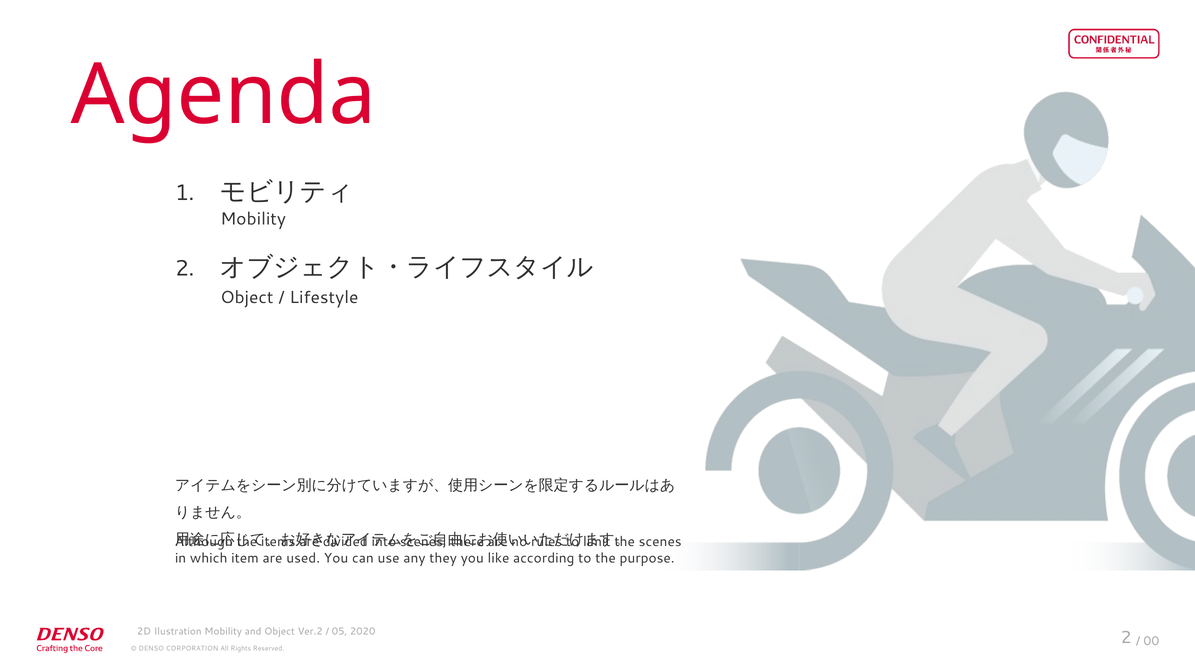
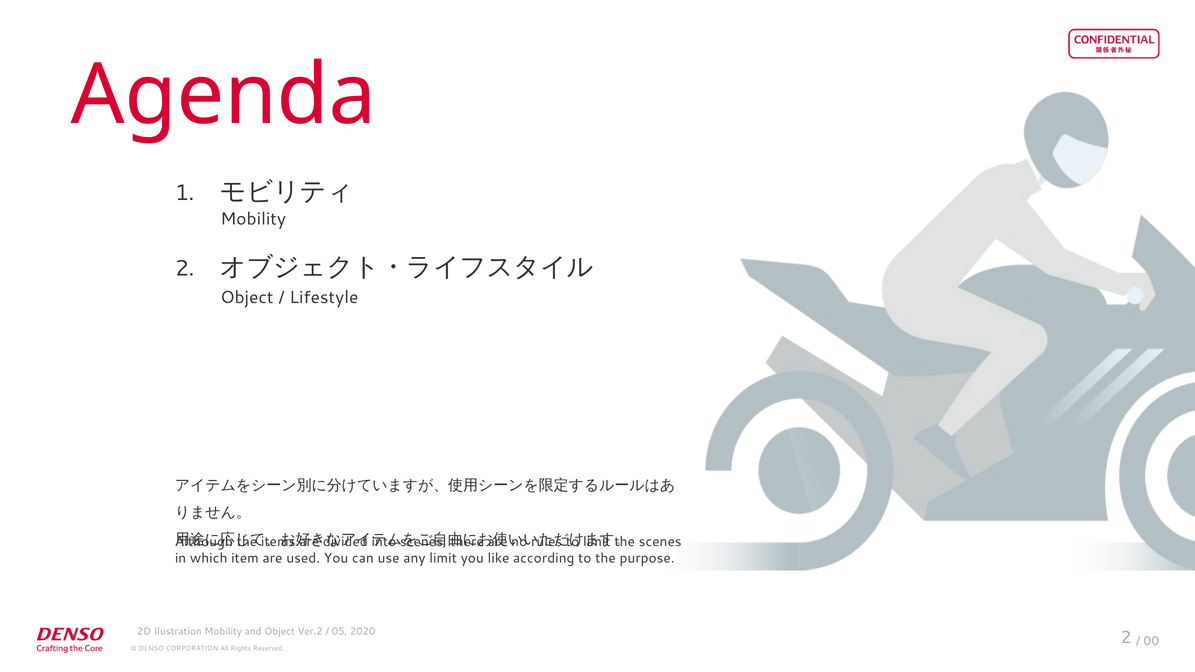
any they: they -> limit
